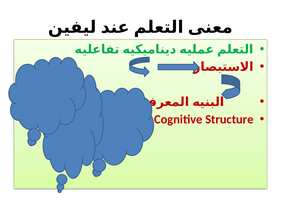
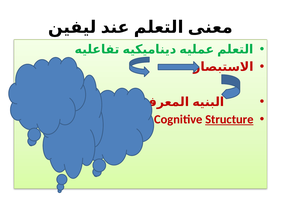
Structure underline: none -> present
